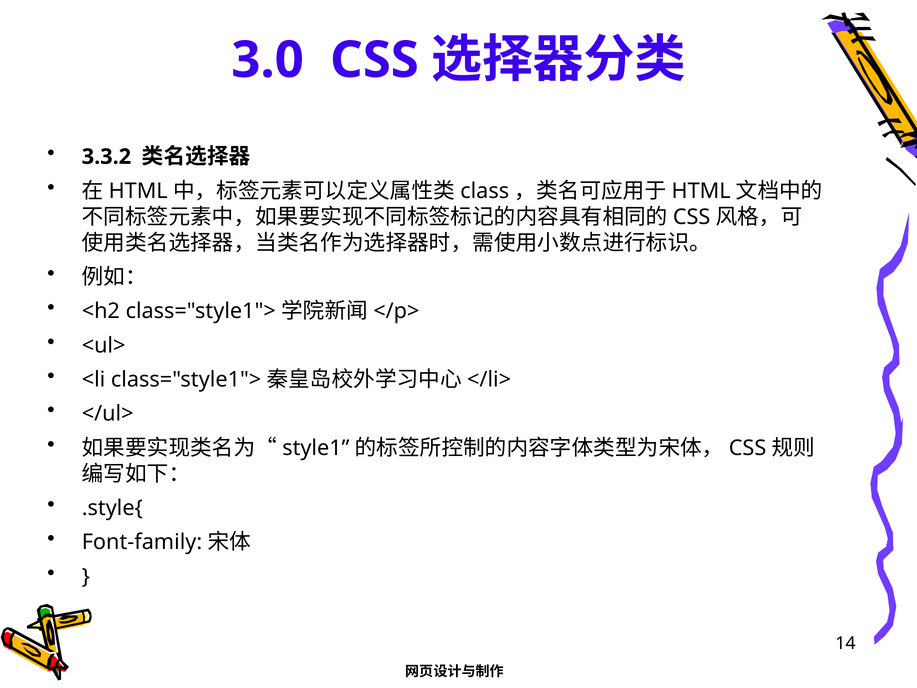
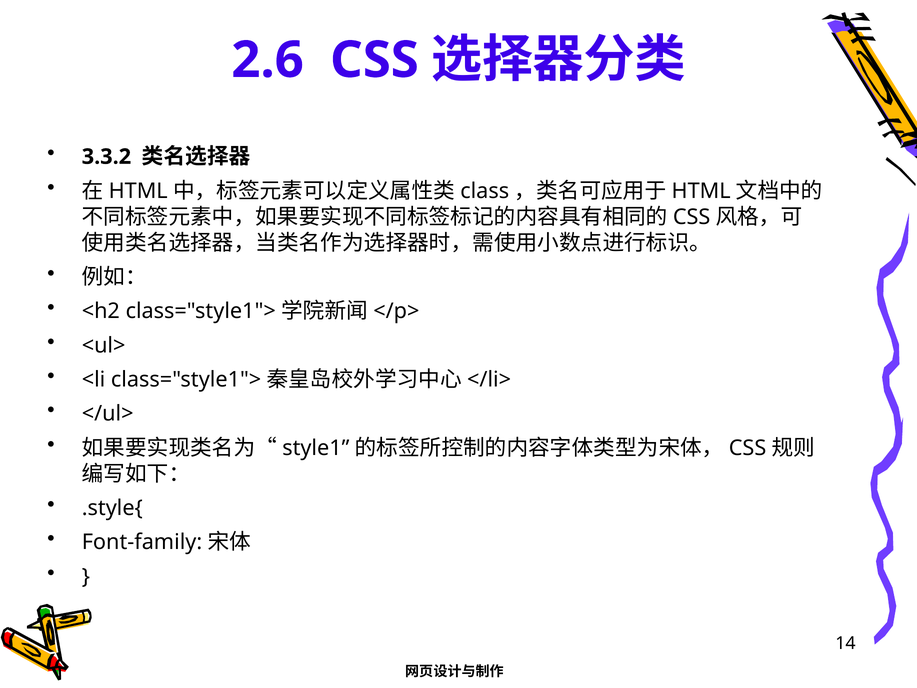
3.0: 3.0 -> 2.6
